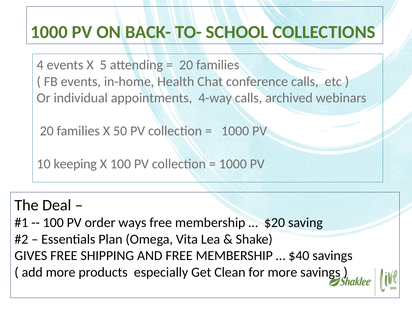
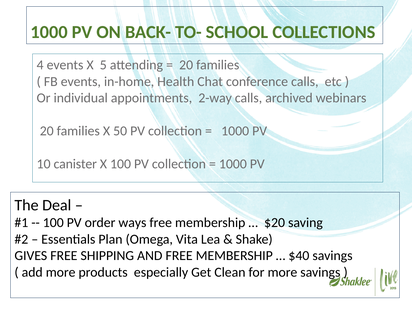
4-way: 4-way -> 2-way
keeping: keeping -> canister
